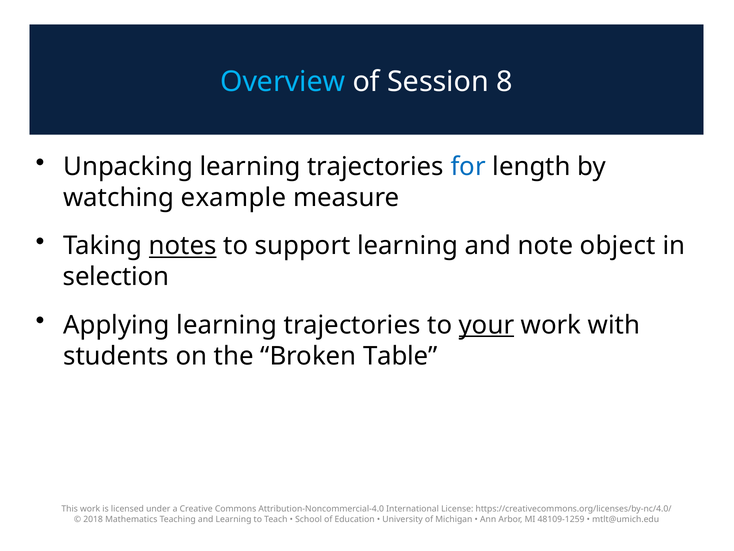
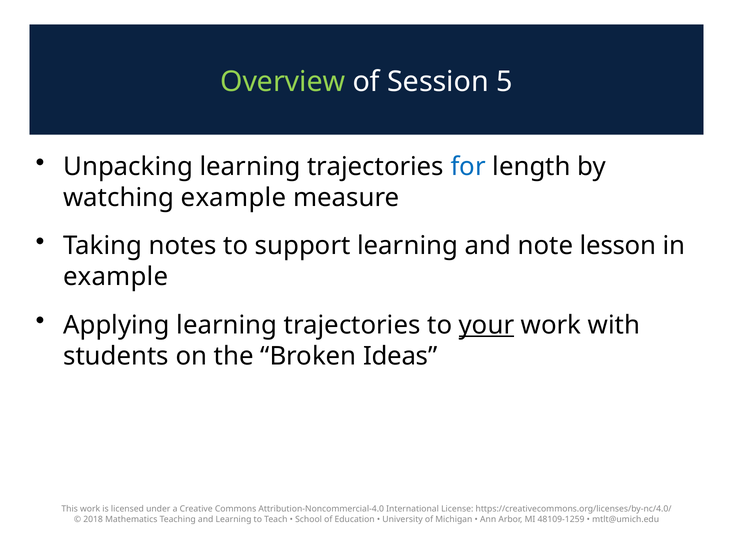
Overview colour: light blue -> light green
8: 8 -> 5
notes underline: present -> none
object: object -> lesson
selection at (116, 277): selection -> example
Table: Table -> Ideas
